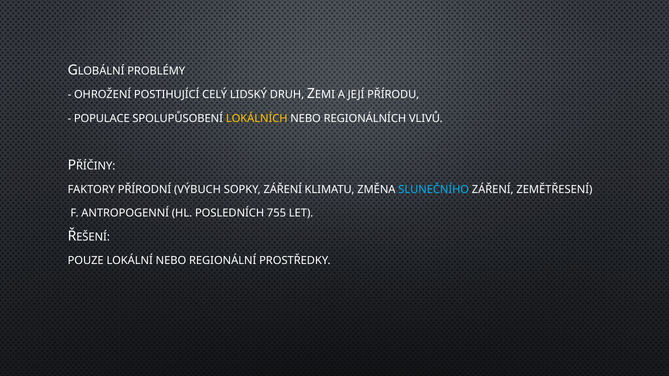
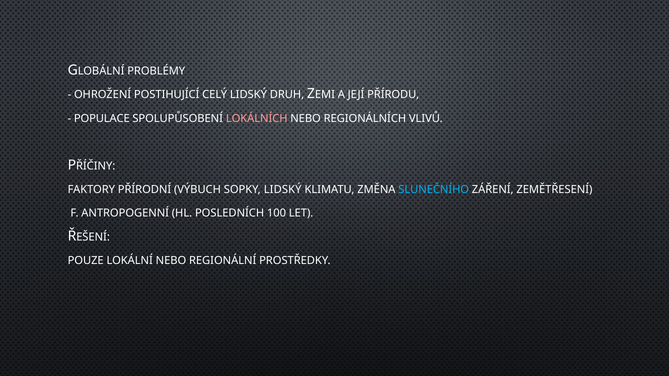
LOKÁLNÍCH colour: yellow -> pink
SOPKY ZÁŘENÍ: ZÁŘENÍ -> LIDSKÝ
755: 755 -> 100
